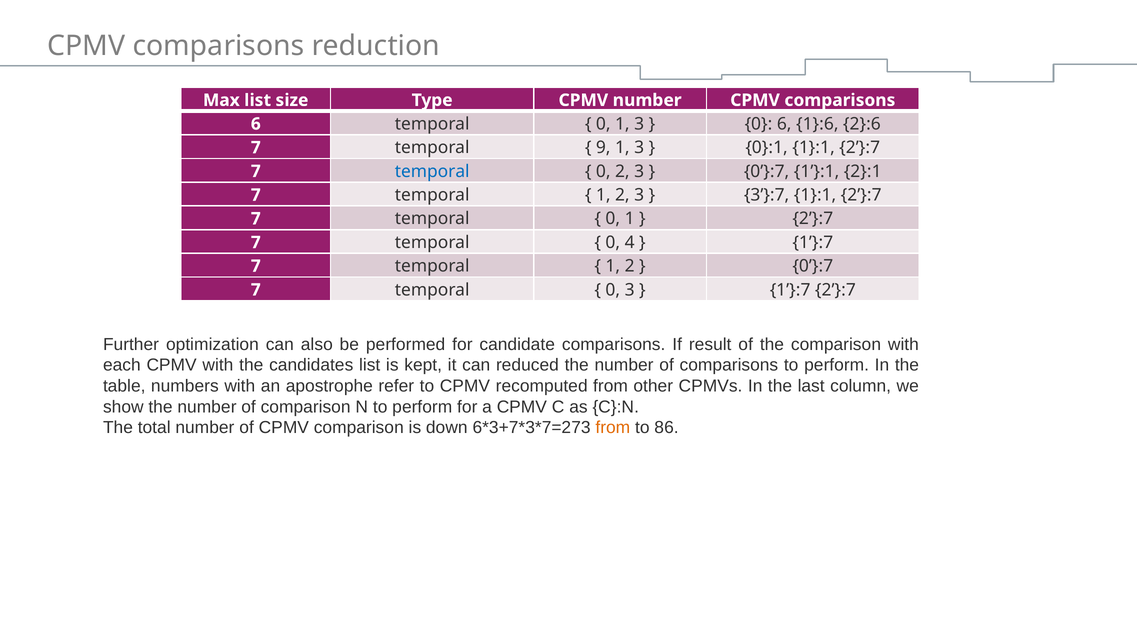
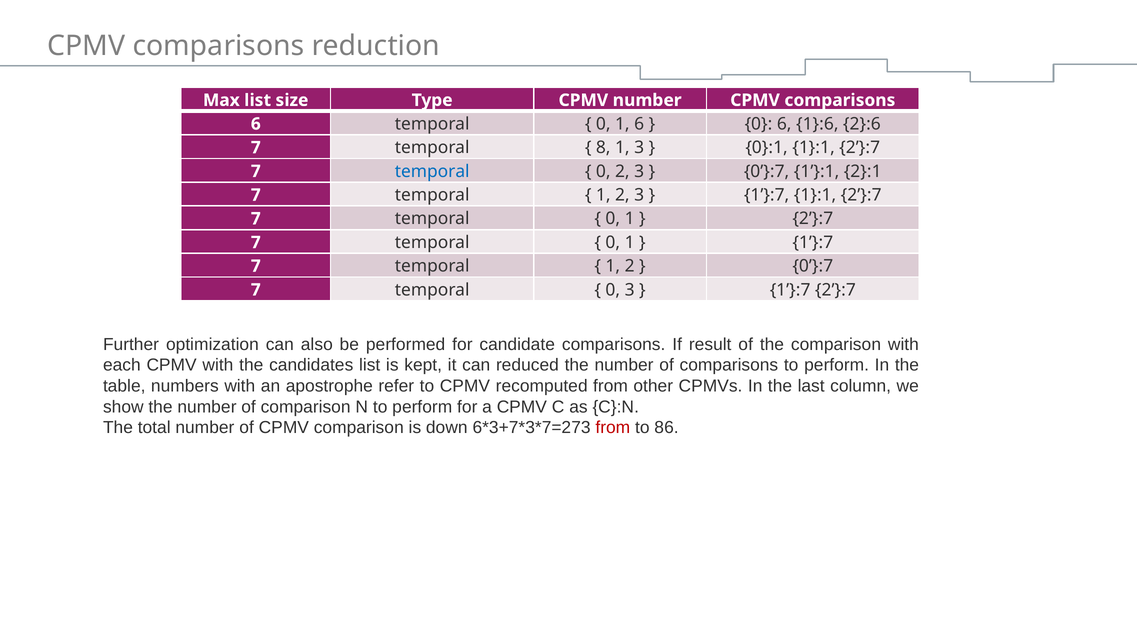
0 1 3: 3 -> 6
9: 9 -> 8
3’}:7 at (767, 195): 3’}:7 -> 1’}:7
4 at (630, 243): 4 -> 1
from at (613, 428) colour: orange -> red
